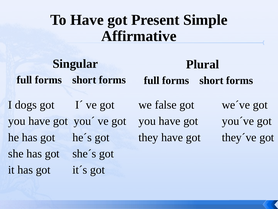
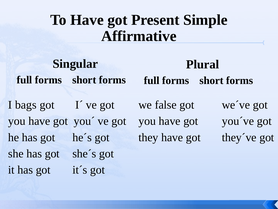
dogs: dogs -> bags
